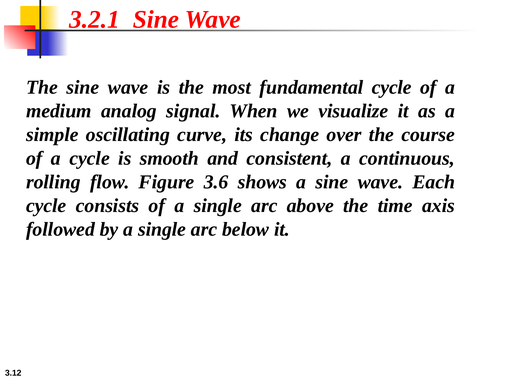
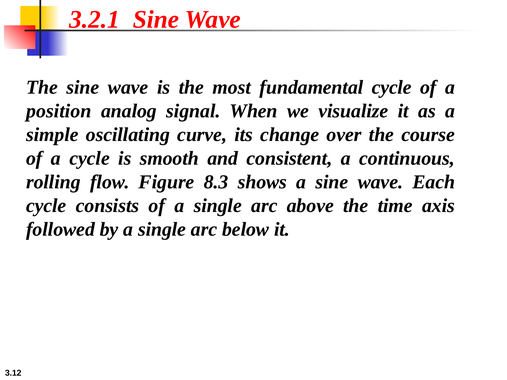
medium: medium -> position
3.6: 3.6 -> 8.3
